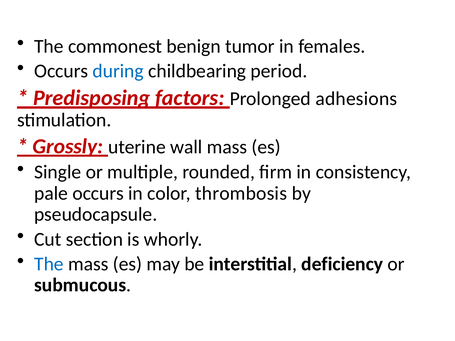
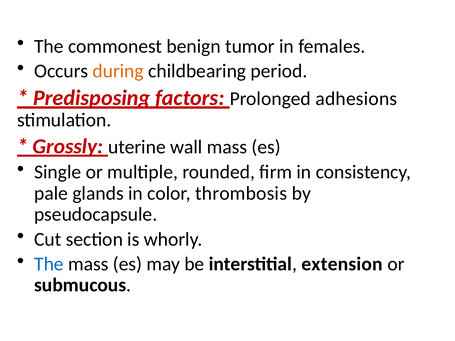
during colour: blue -> orange
pale occurs: occurs -> glands
deficiency: deficiency -> extension
